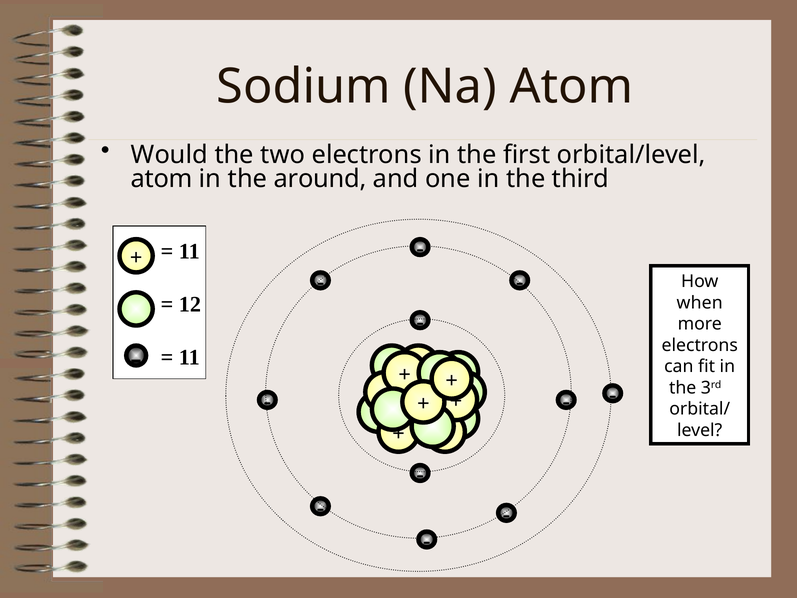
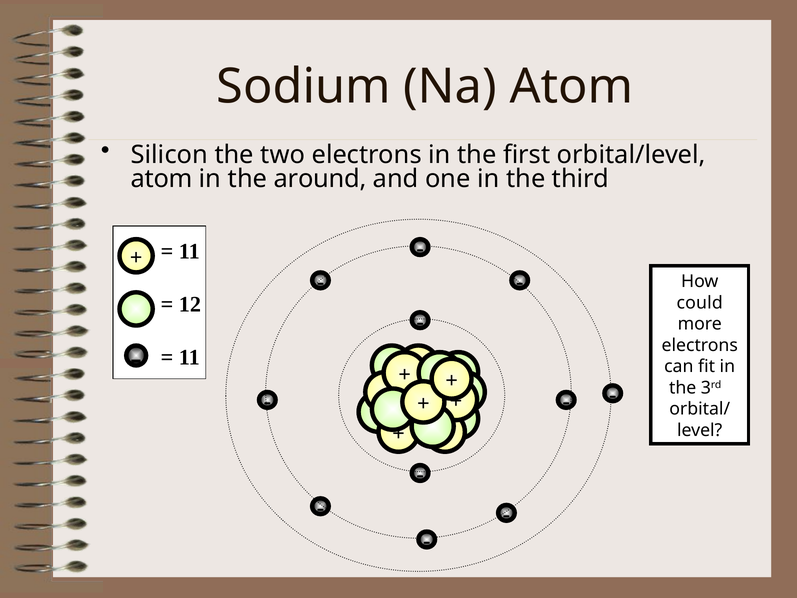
Would: Would -> Silicon
when: when -> could
